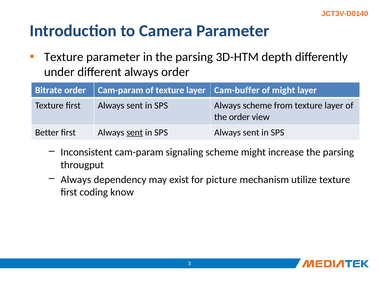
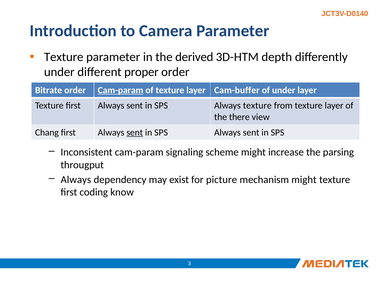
in the parsing: parsing -> derived
different always: always -> proper
Cam-param at (121, 90) underline: none -> present
of might: might -> under
Always scheme: scheme -> texture
the order: order -> there
Better: Better -> Chang
mechanism utilize: utilize -> might
